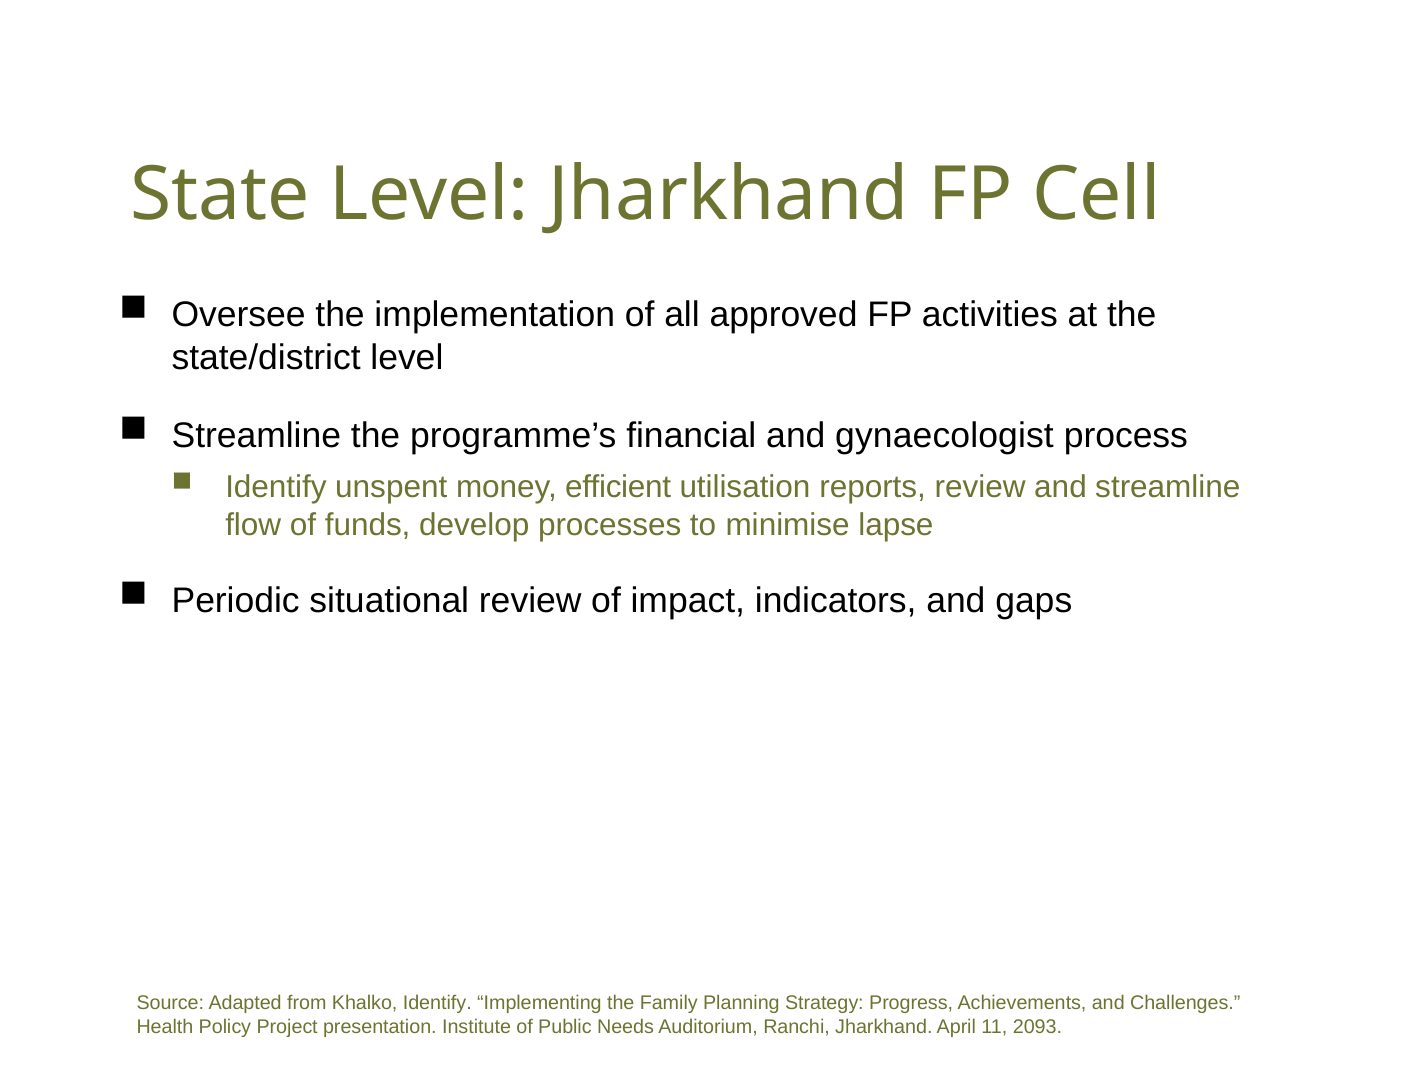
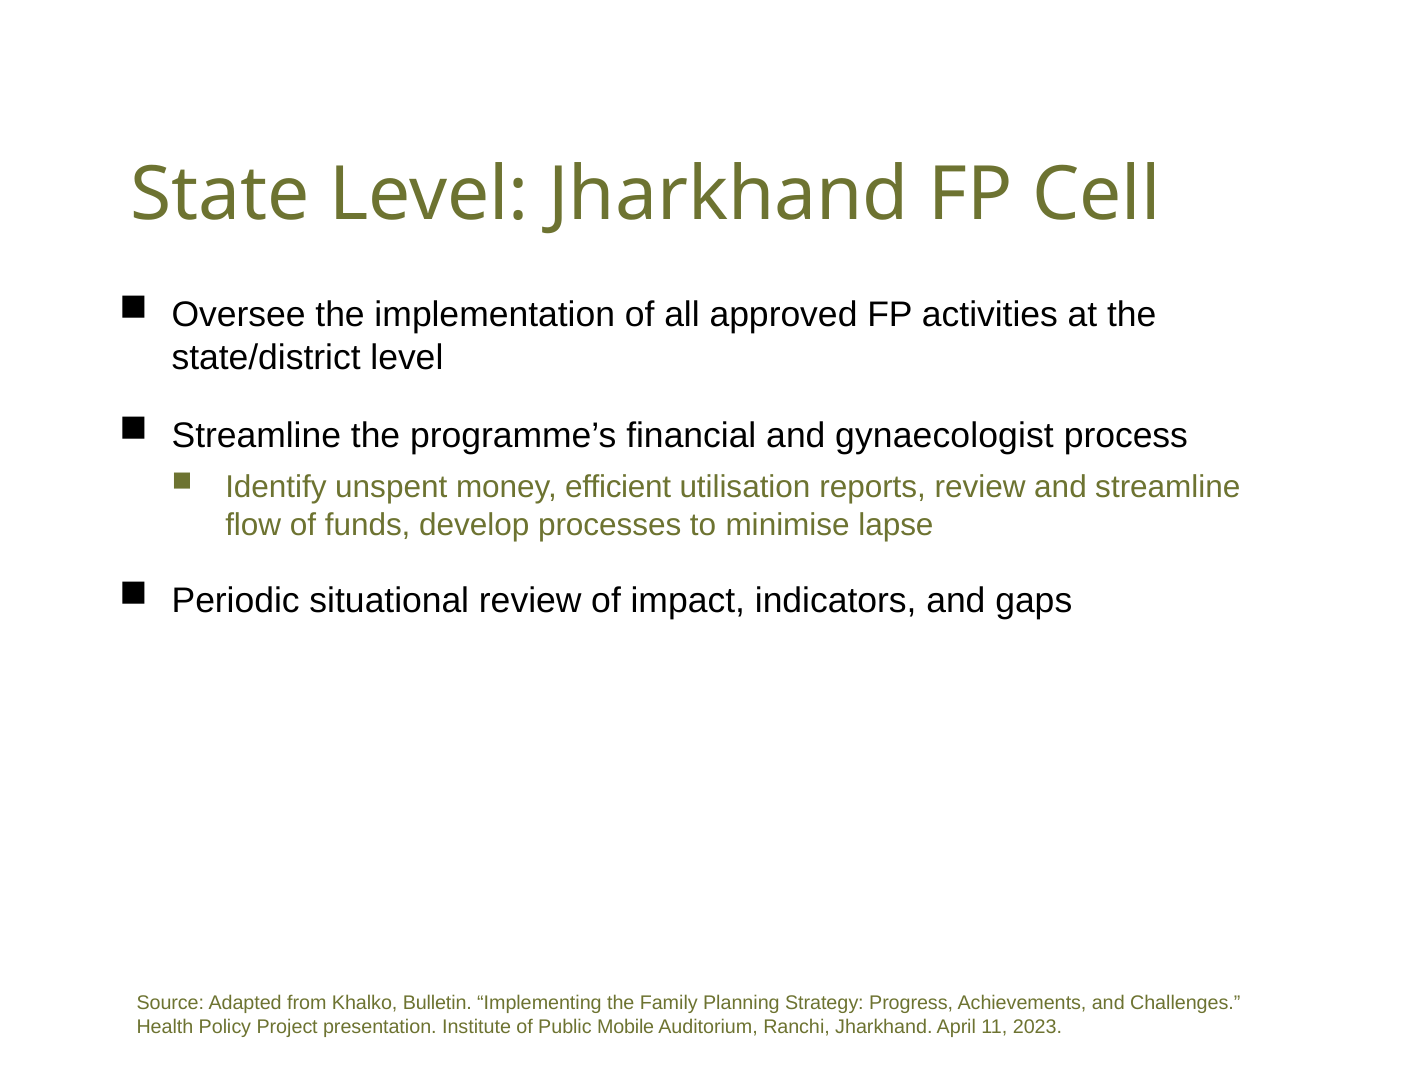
Khalko Identify: Identify -> Bulletin
Needs: Needs -> Mobile
2093: 2093 -> 2023
